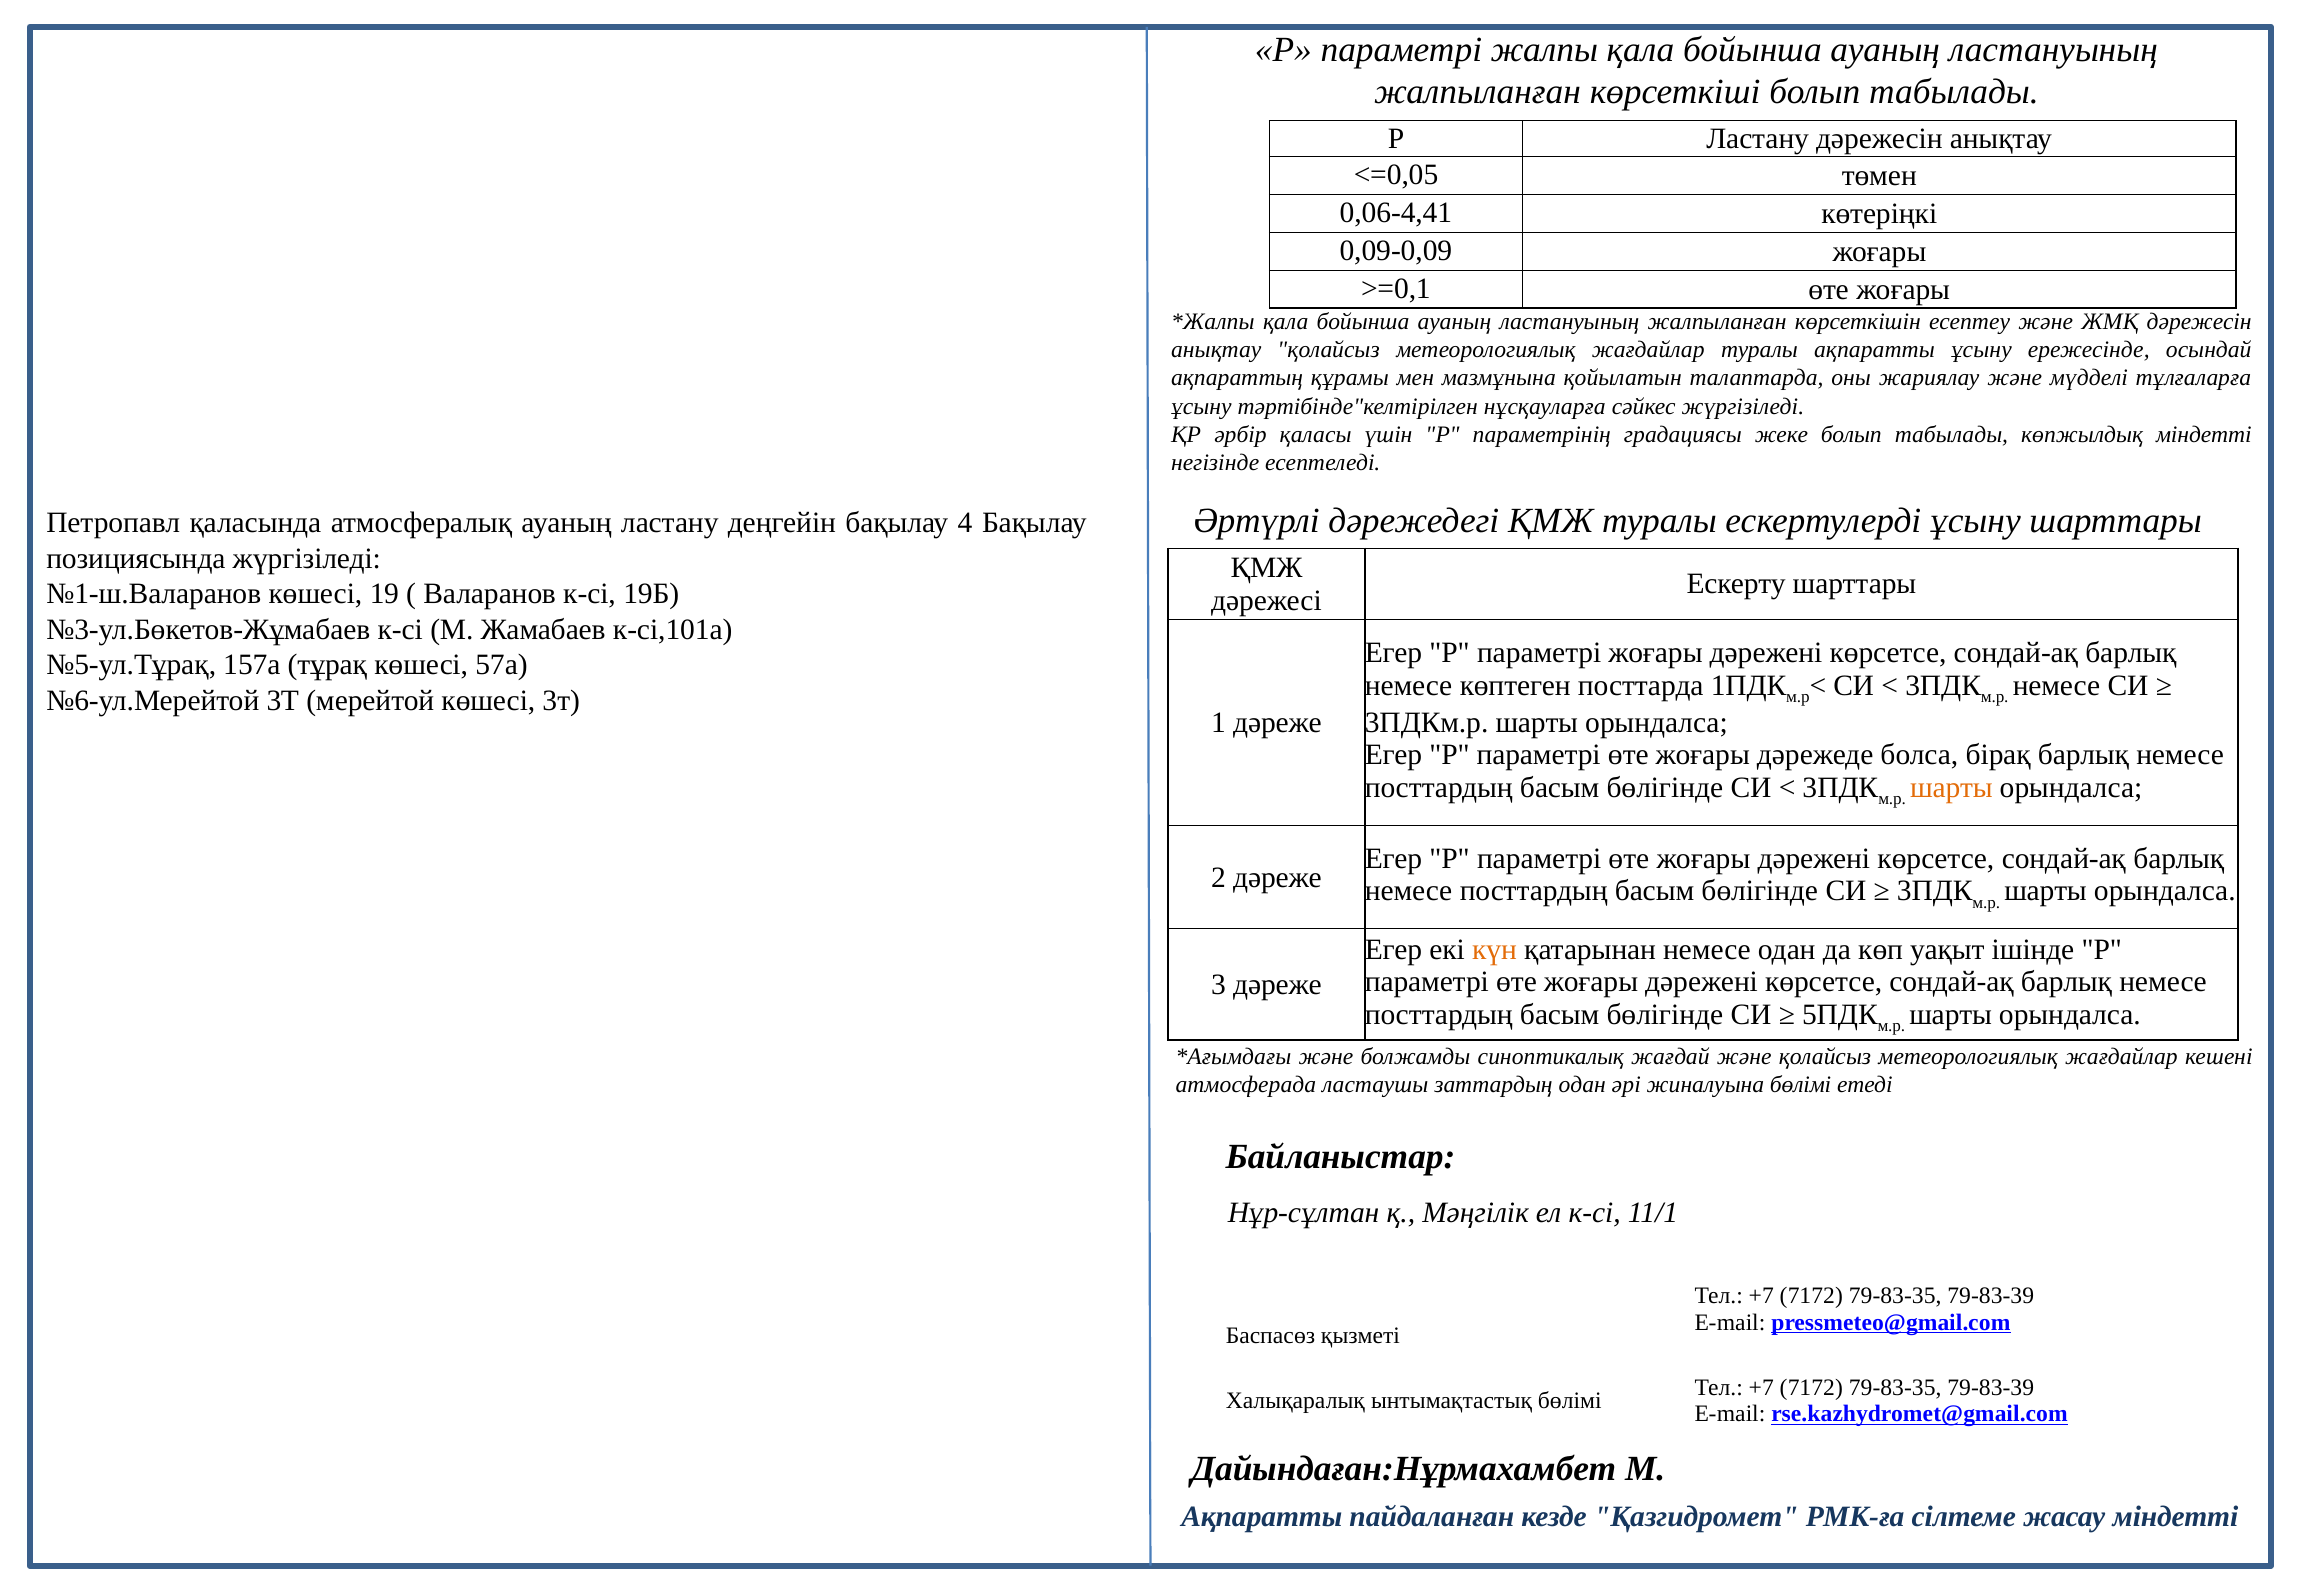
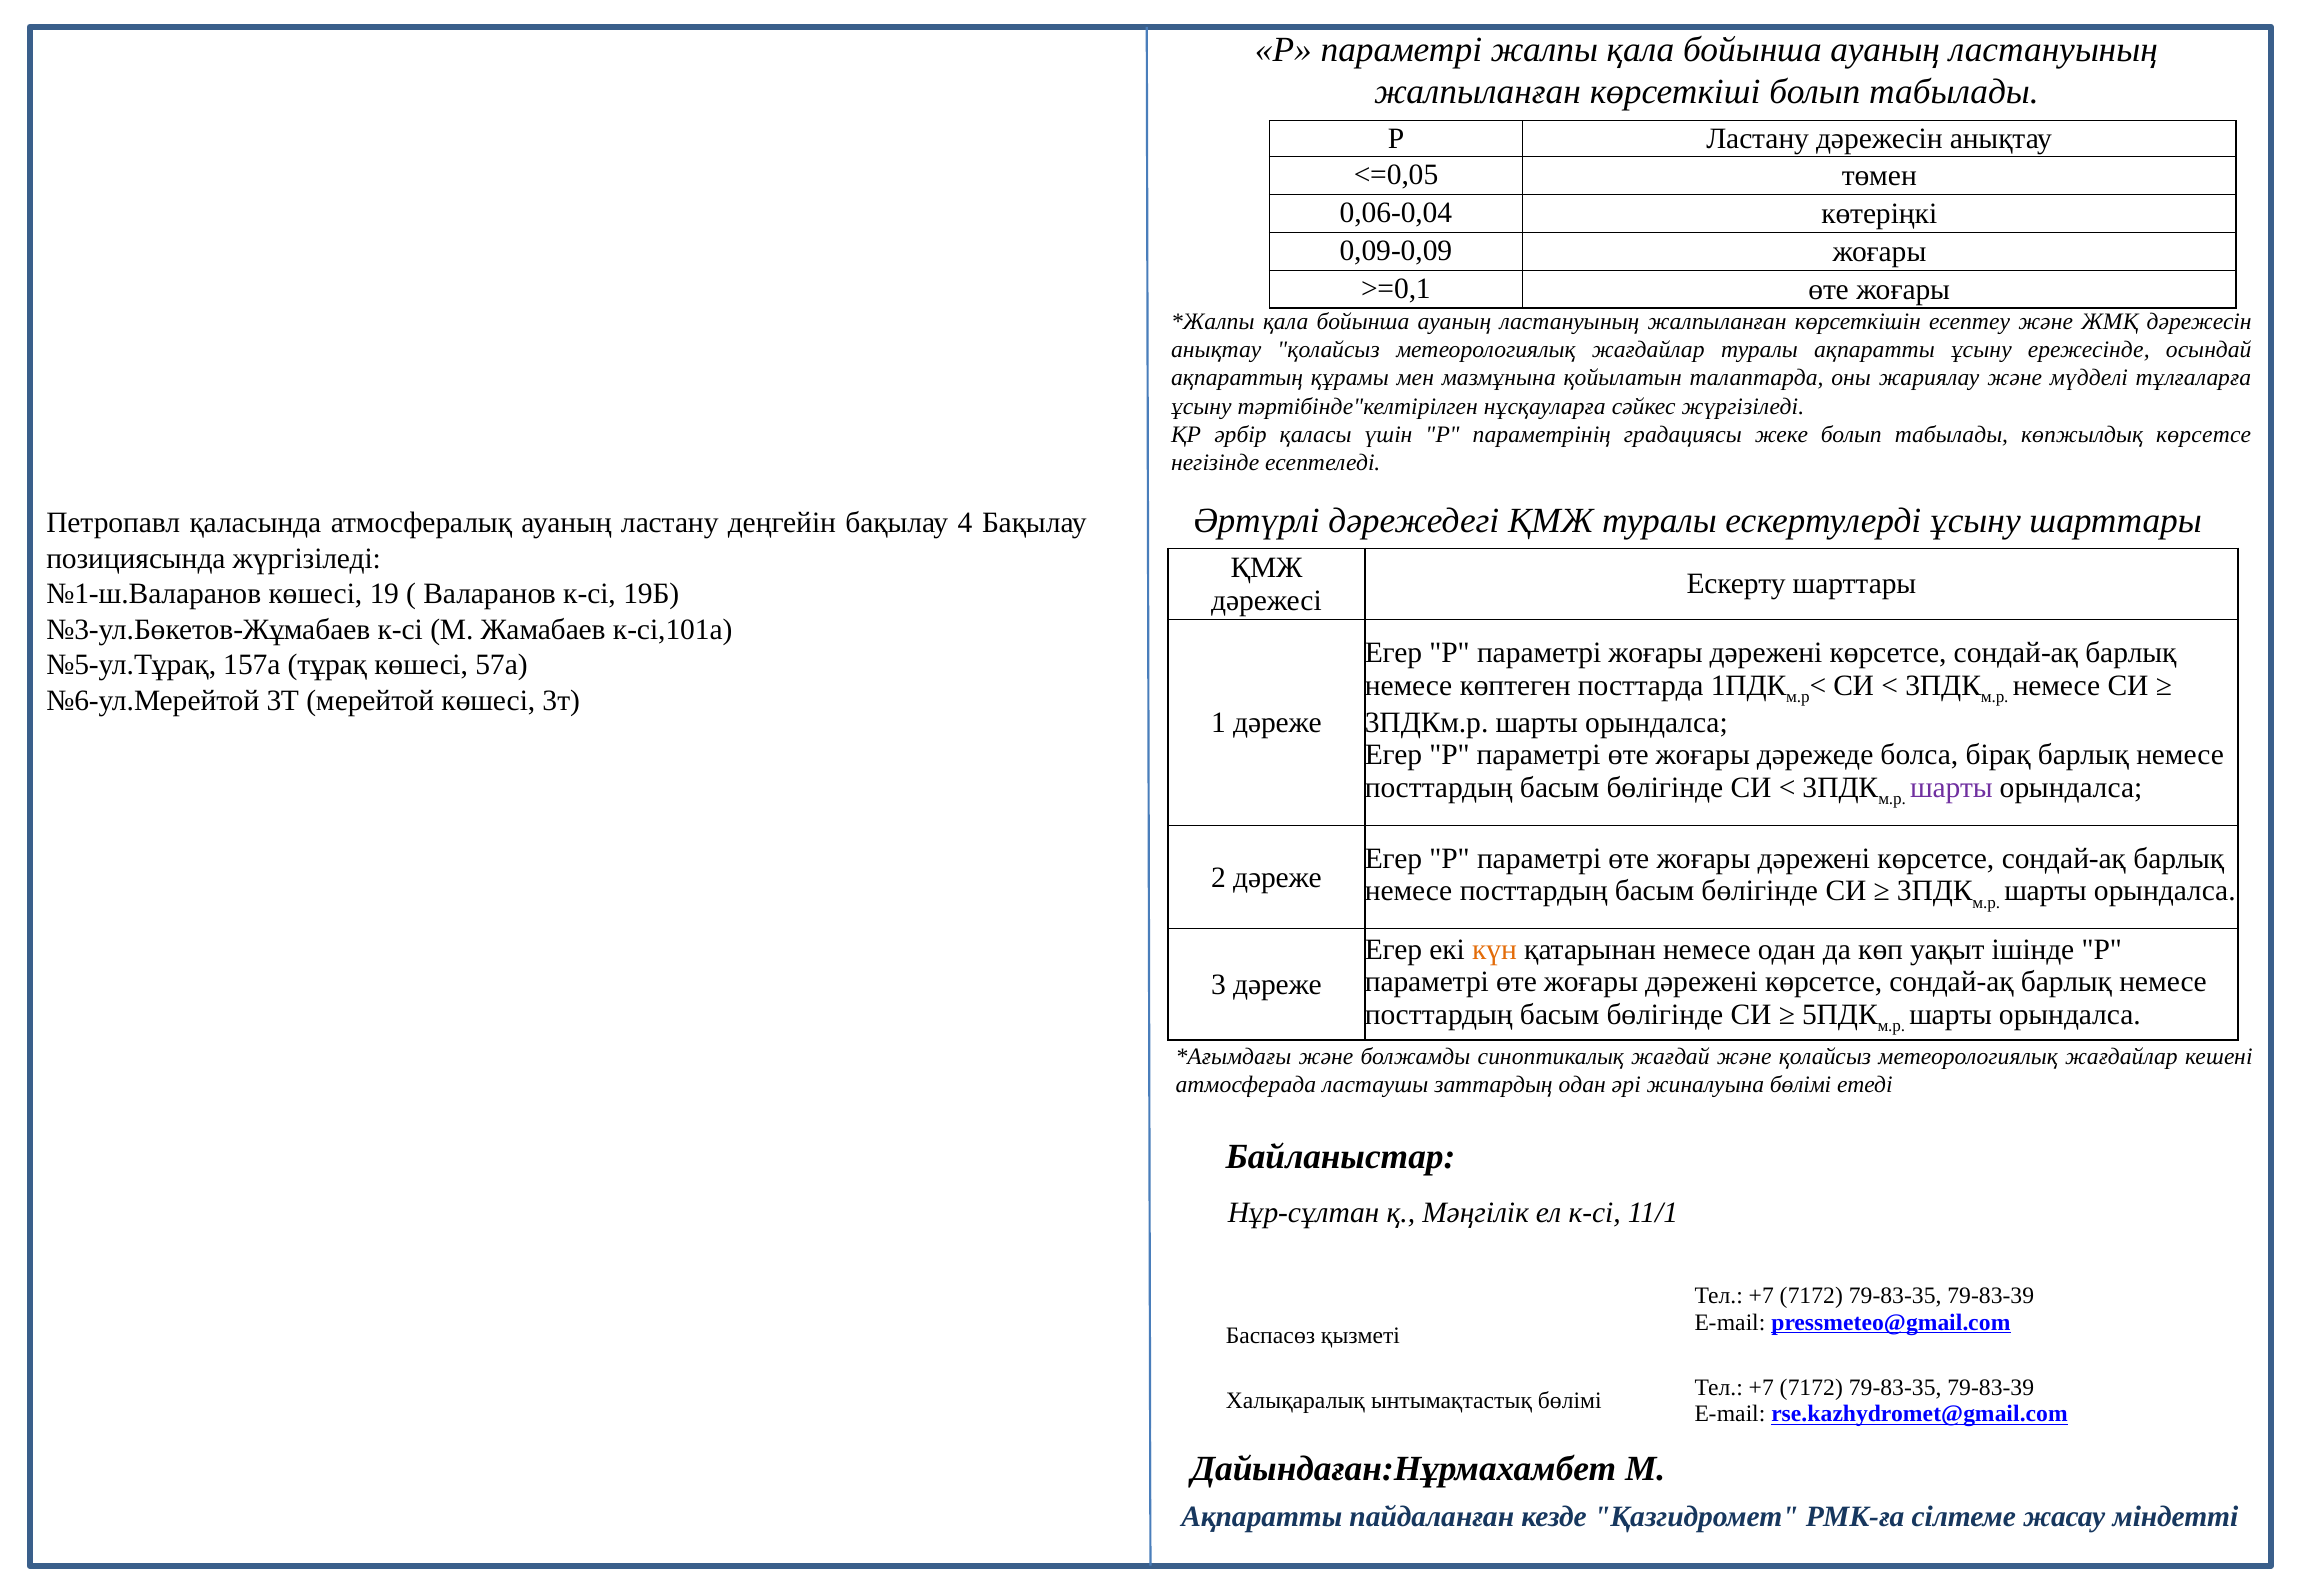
0,06-4,41: 0,06-4,41 -> 0,06-0,04
көпжылдық міндетті: міндетті -> көрсетсе
шарты at (1951, 788) colour: orange -> purple
